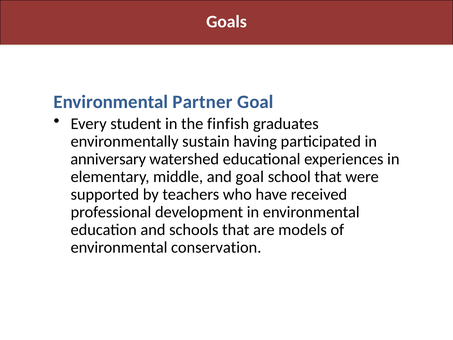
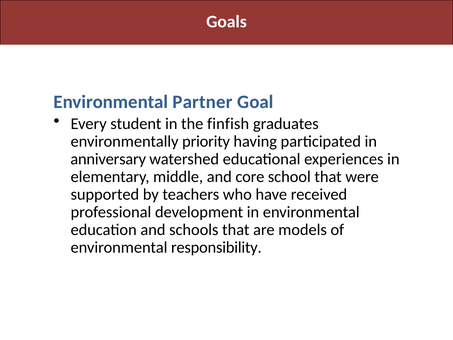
sustain: sustain -> priority
and goal: goal -> core
conservation: conservation -> responsibility
